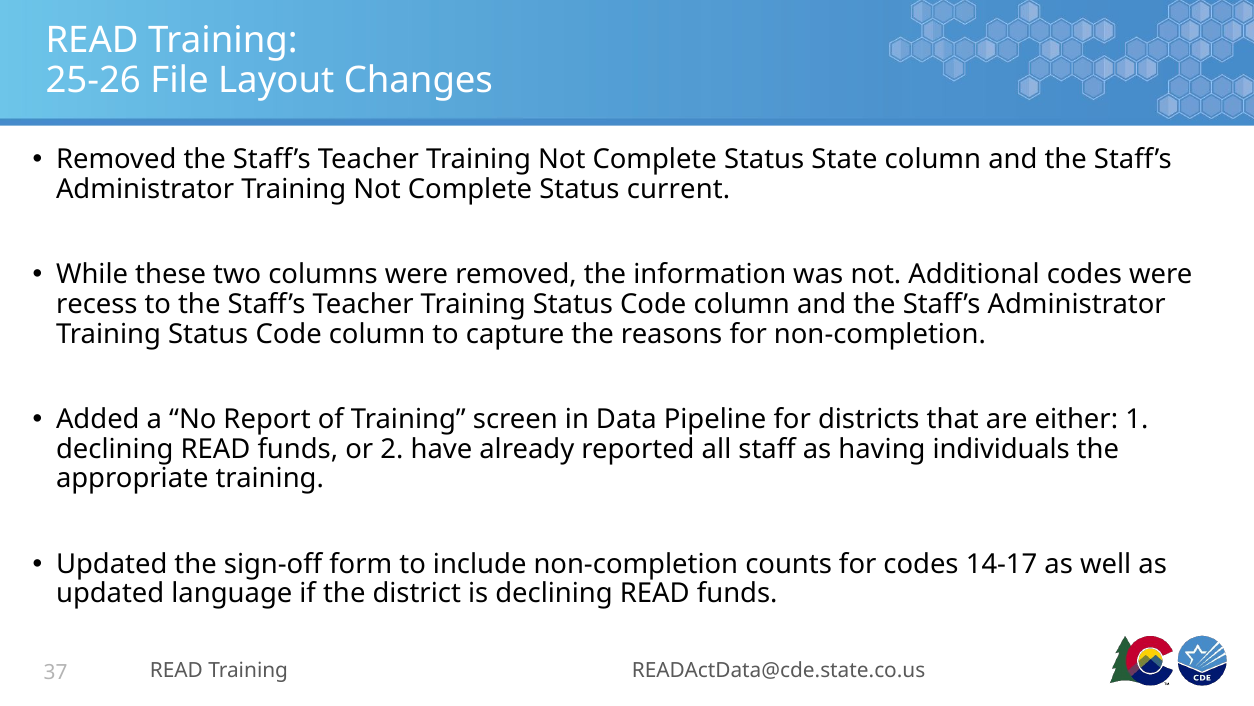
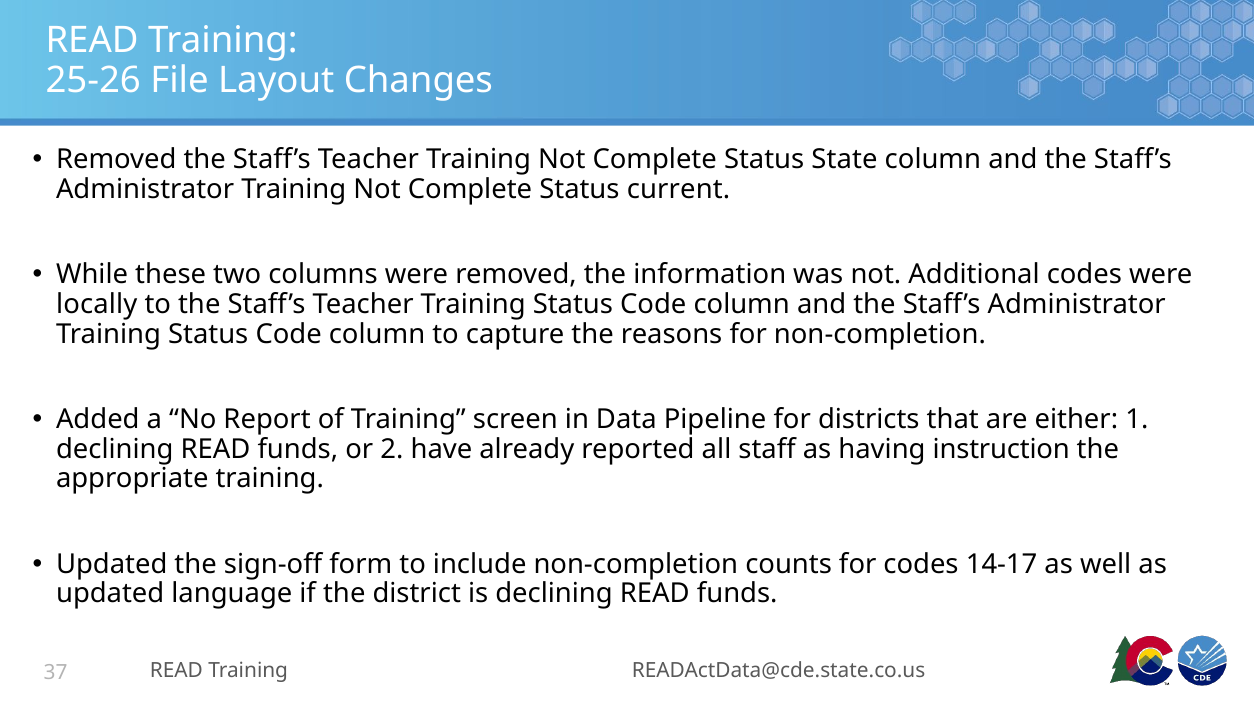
recess: recess -> locally
individuals: individuals -> instruction
